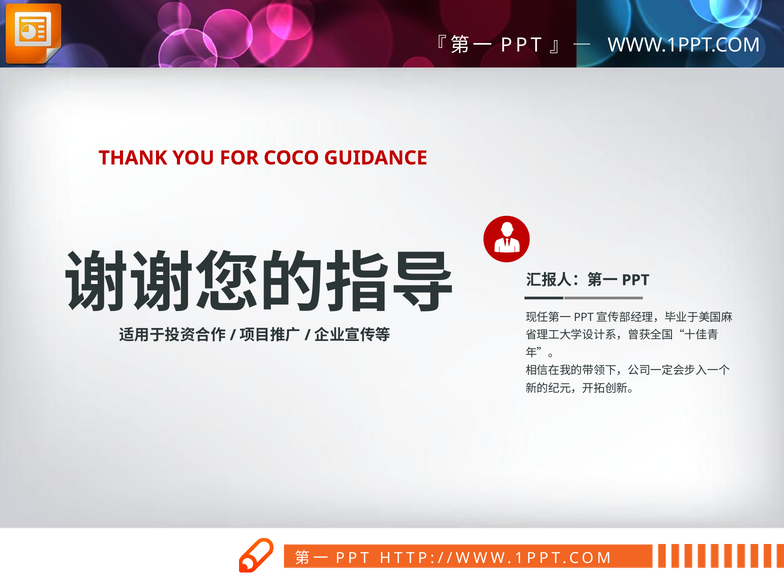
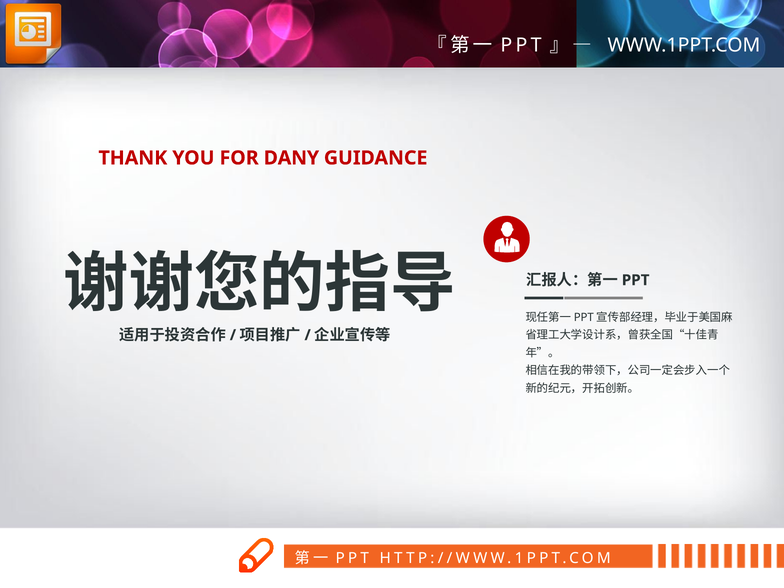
COCO: COCO -> DANY
